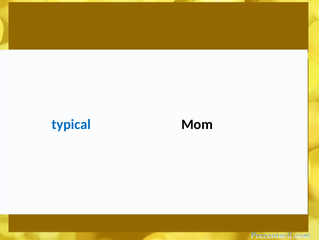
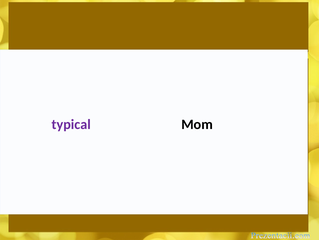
typical colour: blue -> purple
